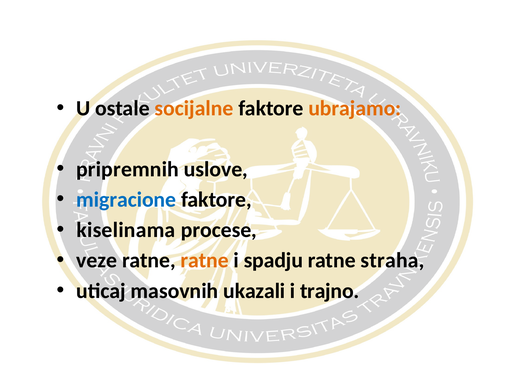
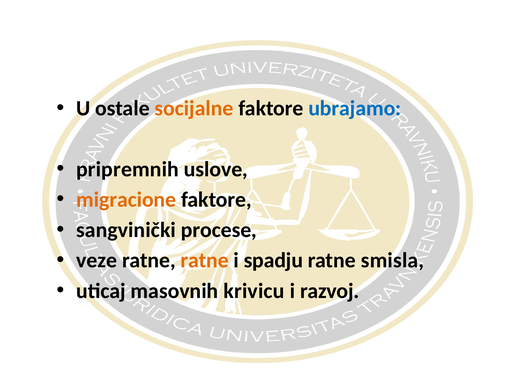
ubrajamo colour: orange -> blue
migracione colour: blue -> orange
kiselinama: kiselinama -> sangvinički
straha: straha -> smisla
ukazali: ukazali -> krivicu
trajno: trajno -> razvoj
